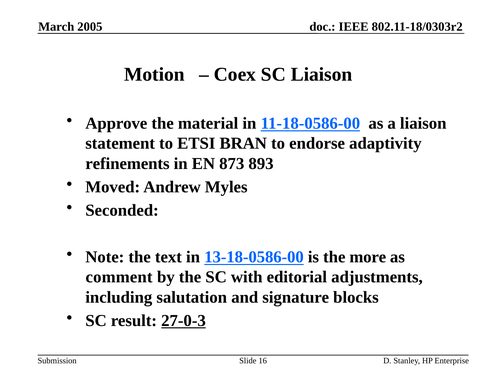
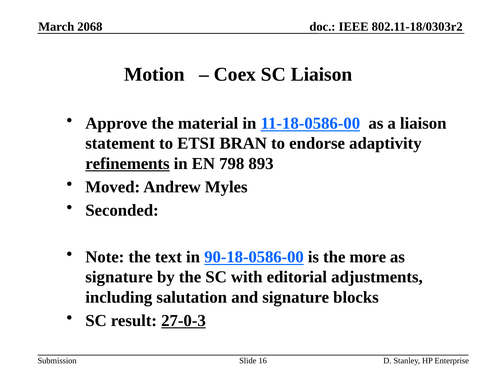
2005: 2005 -> 2068
refinements underline: none -> present
873: 873 -> 798
13-18-0586-00: 13-18-0586-00 -> 90-18-0586-00
comment at (119, 277): comment -> signature
